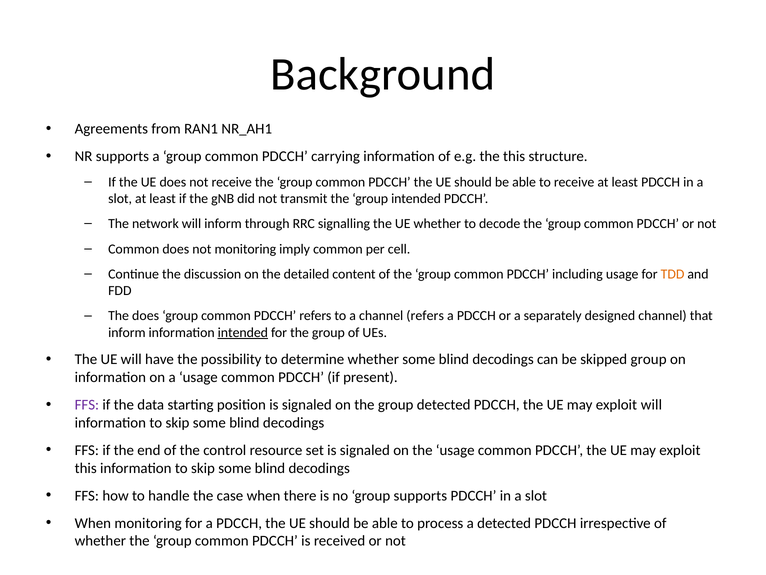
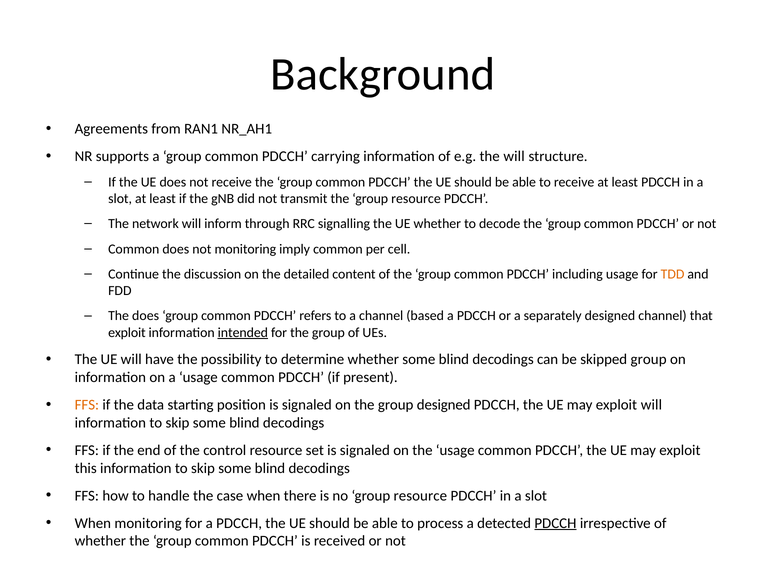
the this: this -> will
the group intended: intended -> resource
channel refers: refers -> based
inform at (127, 332): inform -> exploit
FFS at (87, 404) colour: purple -> orange
group detected: detected -> designed
no group supports: supports -> resource
PDCCH at (555, 523) underline: none -> present
